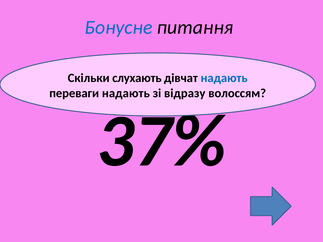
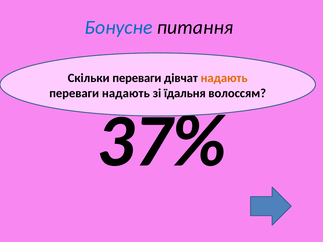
Скільки слухають: слухають -> переваги
надають at (224, 78) colour: blue -> orange
відразу: відразу -> їдальня
